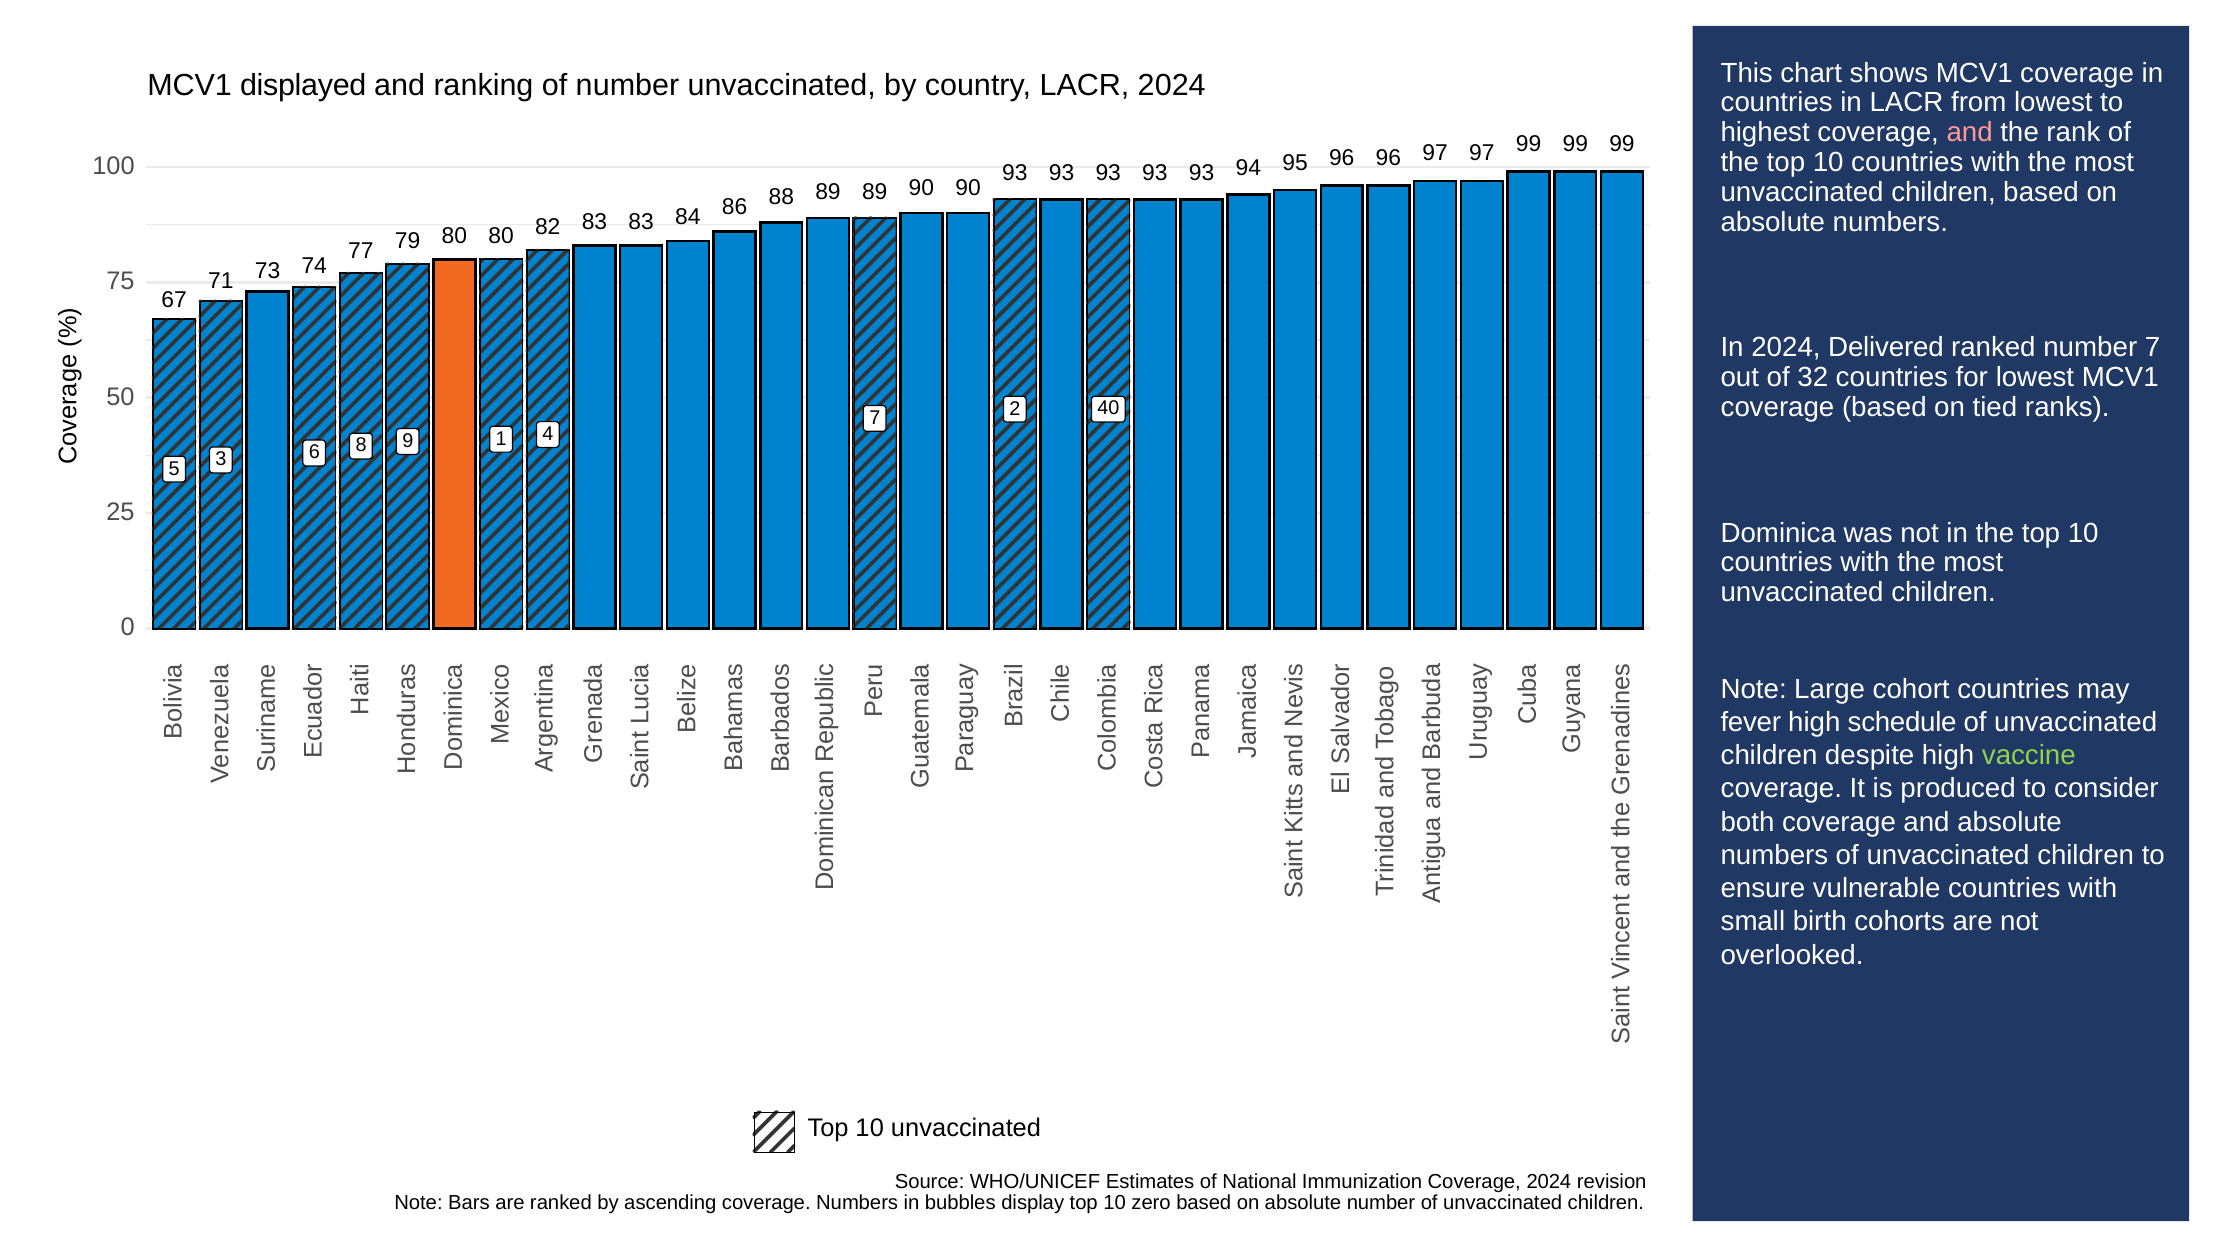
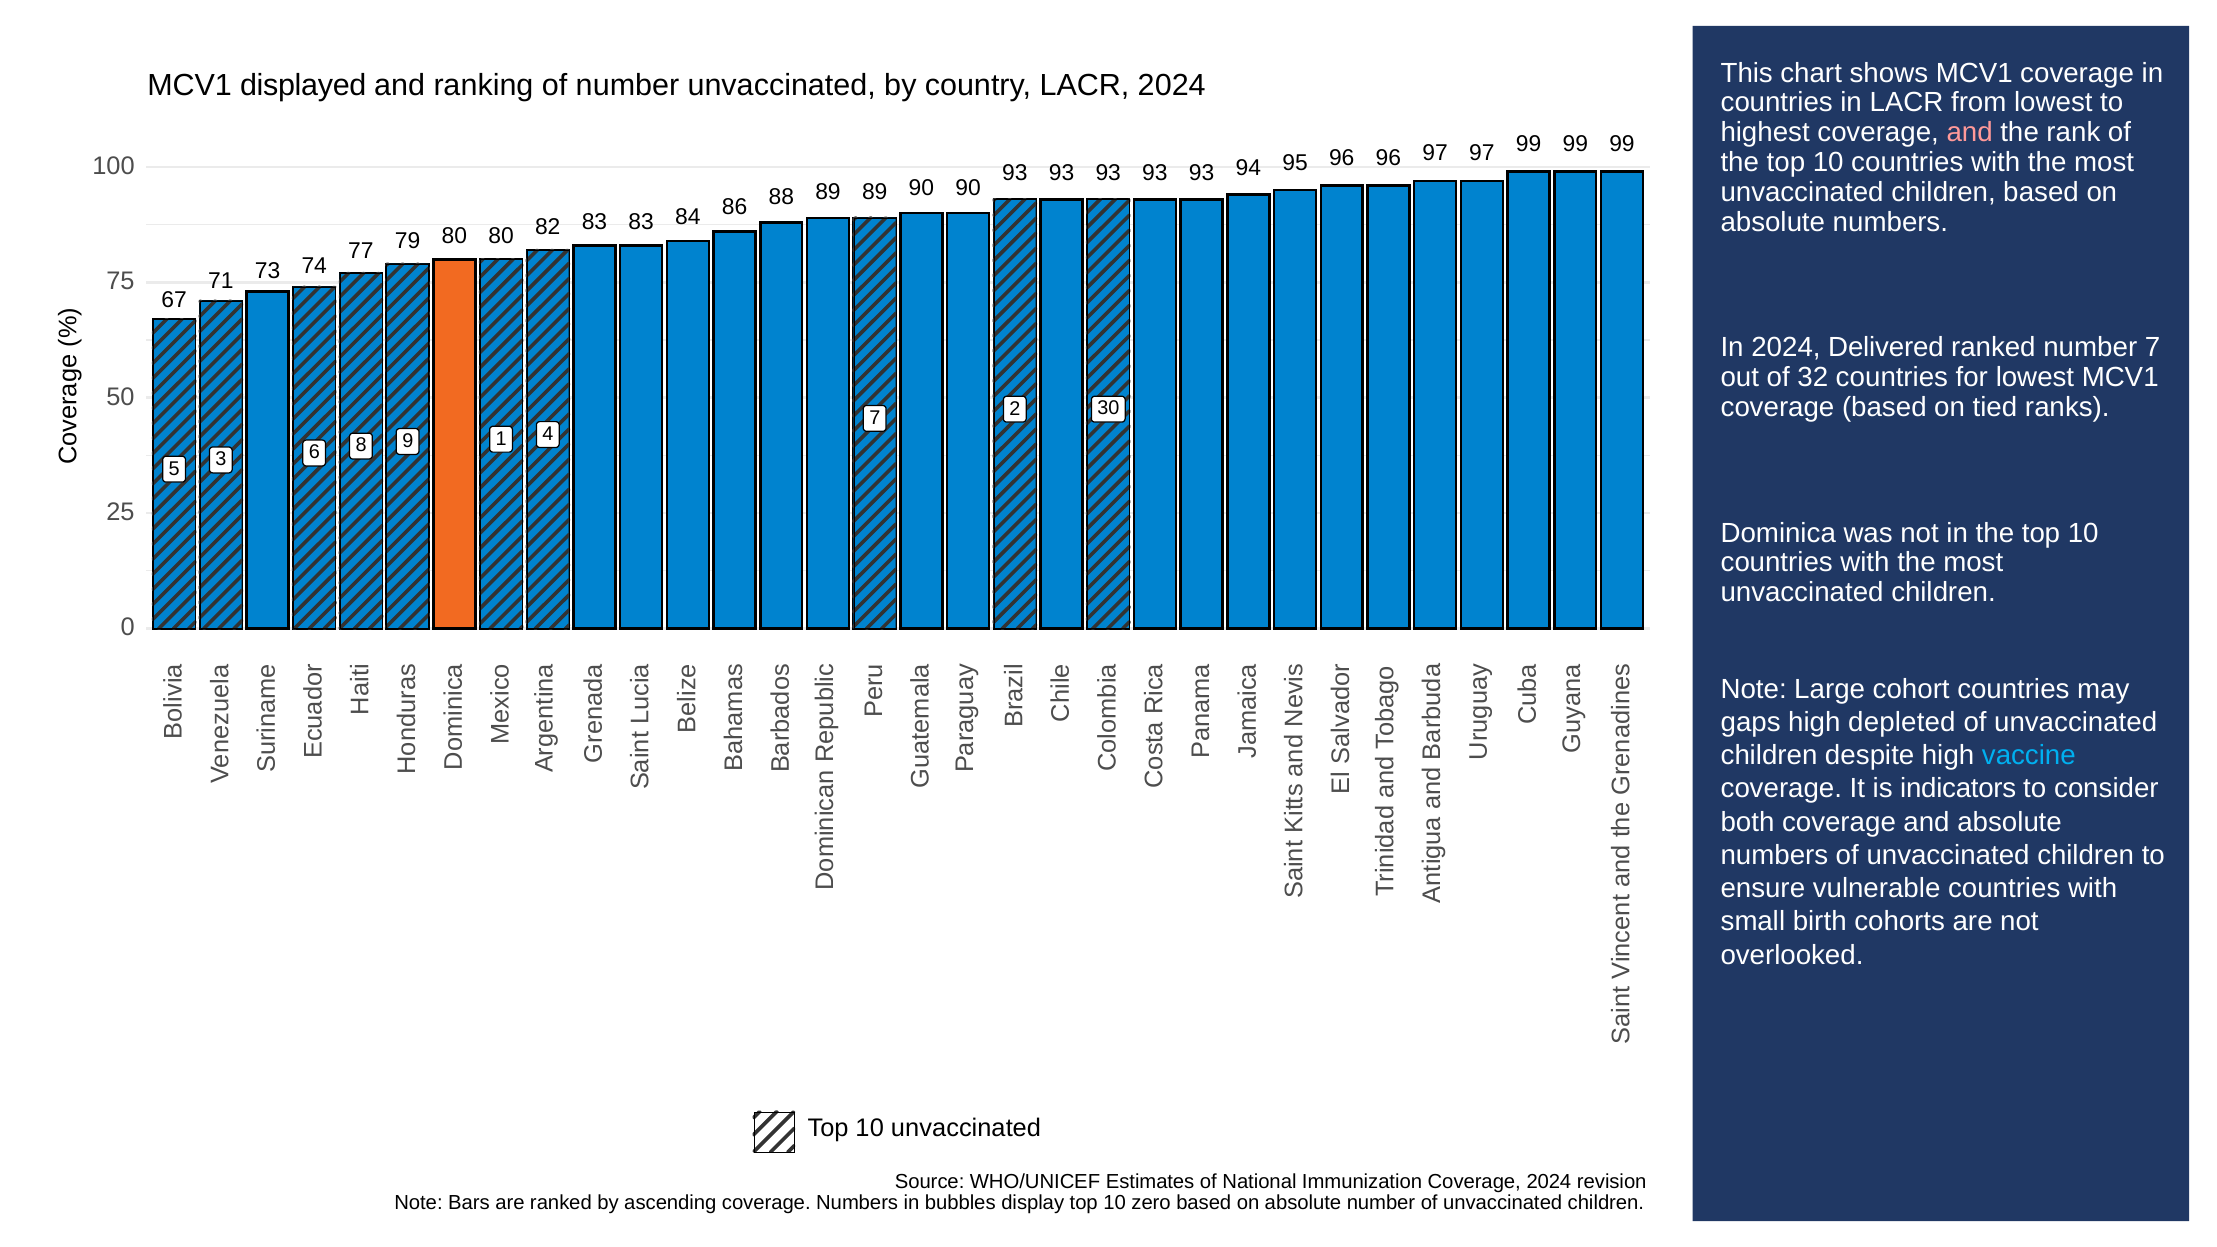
40: 40 -> 30
fever: fever -> gaps
schedule: schedule -> depleted
vaccine colour: light green -> light blue
produced: produced -> indicators
